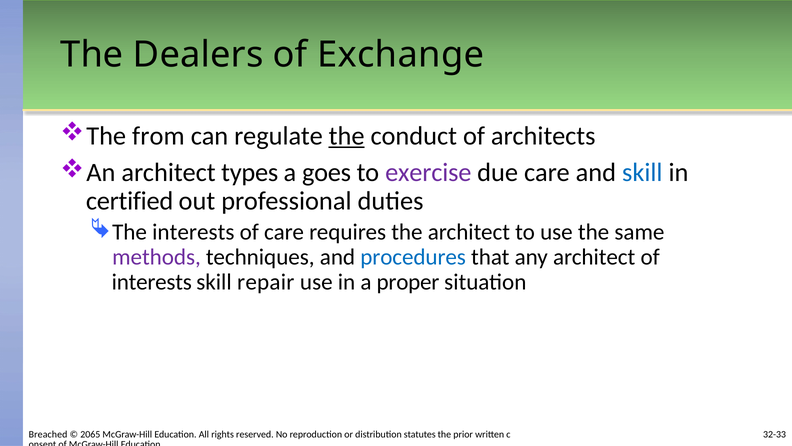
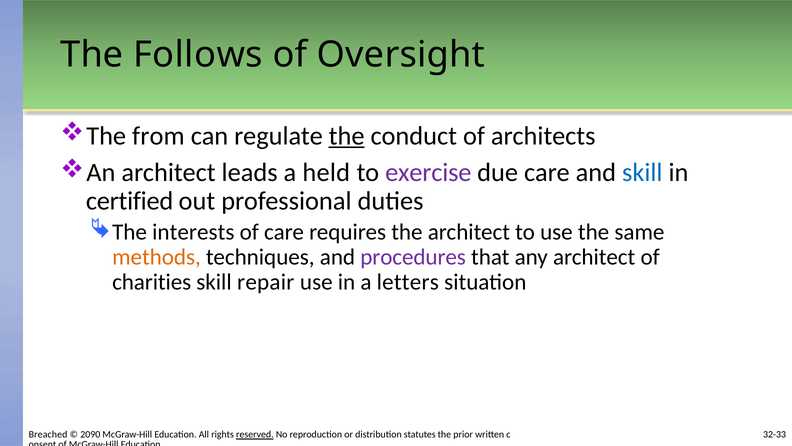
Dealers: Dealers -> Follows
Exchange: Exchange -> Oversight
types: types -> leads
goes: goes -> held
methods colour: purple -> orange
procedures colour: blue -> purple
interests at (152, 282): interests -> charities
proper: proper -> letters
2065: 2065 -> 2090
reserved underline: none -> present
